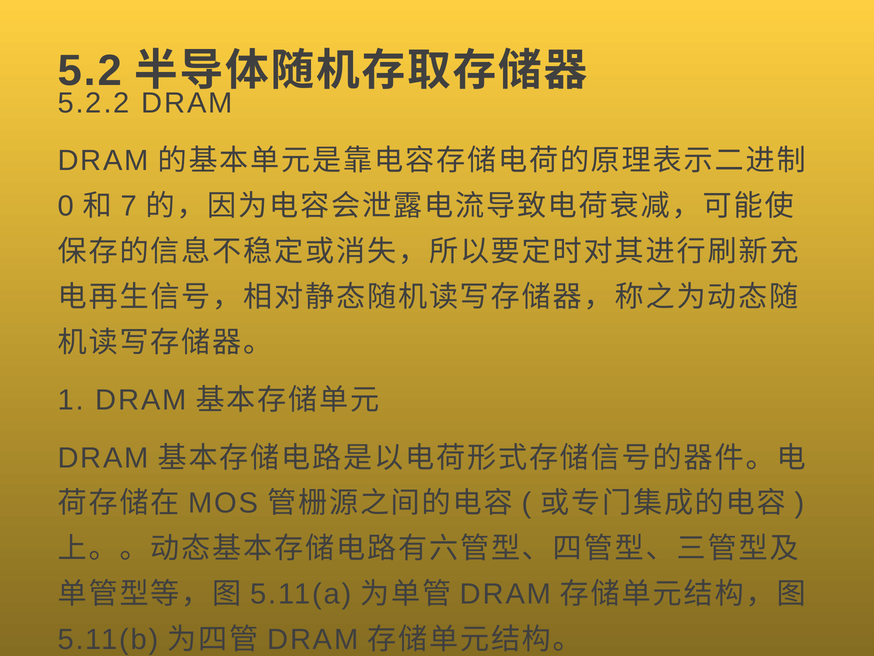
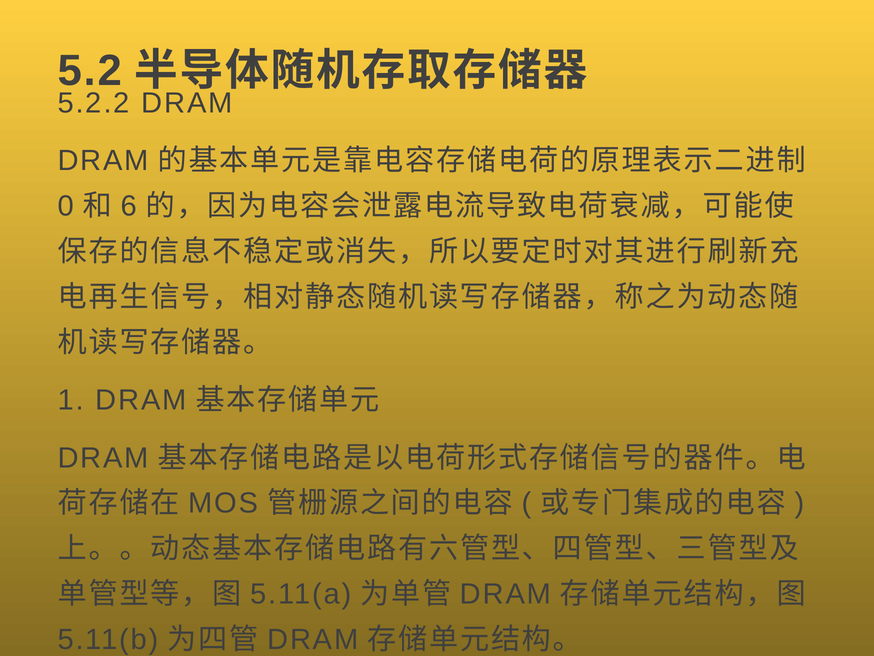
7: 7 -> 6
